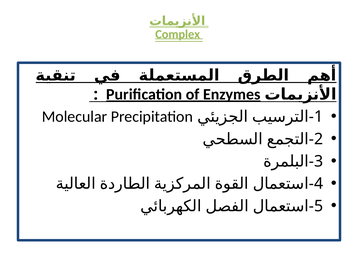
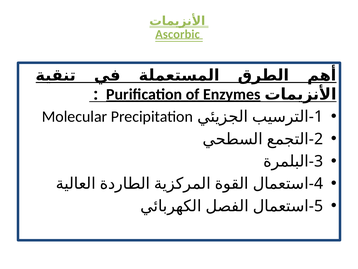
Complex: Complex -> Ascorbic
